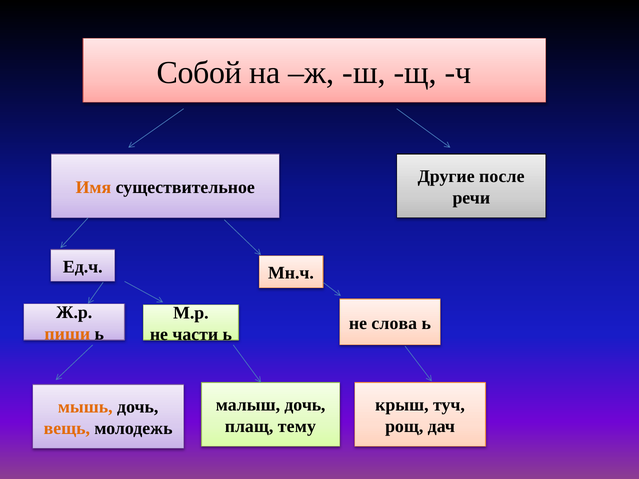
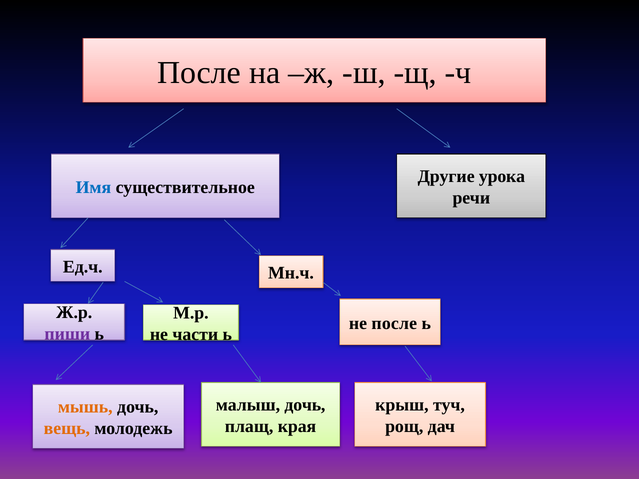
Собой at (199, 73): Собой -> После
после: после -> урока
Имя colour: orange -> blue
не слова: слова -> после
пиши colour: orange -> purple
тему: тему -> края
